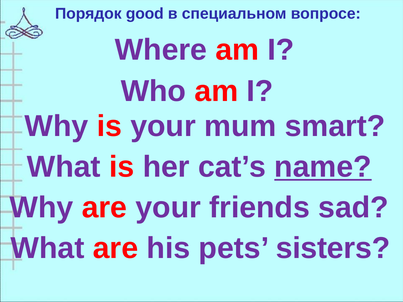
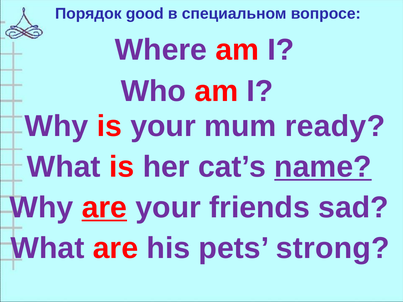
smart: smart -> ready
are at (104, 208) underline: none -> present
sisters: sisters -> strong
